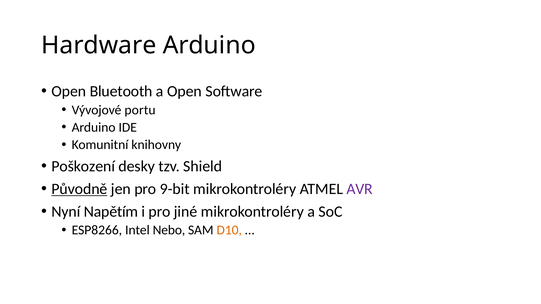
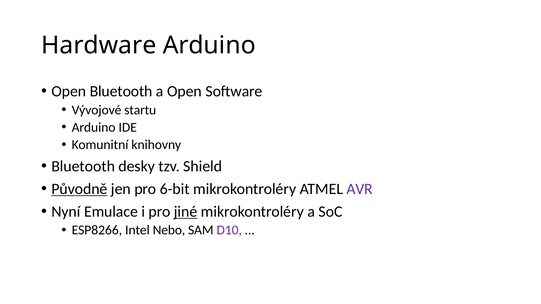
portu: portu -> startu
Poškození at (83, 166): Poškození -> Bluetooth
9-bit: 9-bit -> 6-bit
Napětím: Napětím -> Emulace
jiné underline: none -> present
D10 colour: orange -> purple
